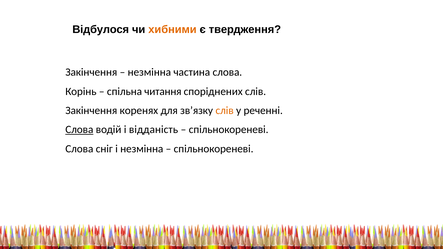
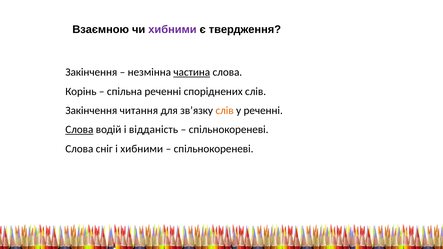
Відбулося: Відбулося -> Взаємною
хибними at (172, 30) colour: orange -> purple
частина underline: none -> present
спільна читання: читання -> реченні
коренях: коренях -> читання
і незмінна: незмінна -> хибними
